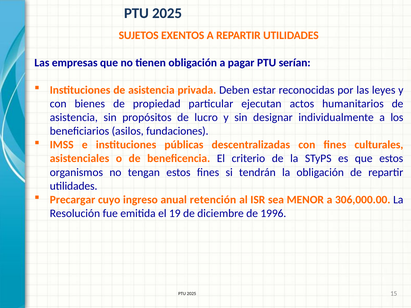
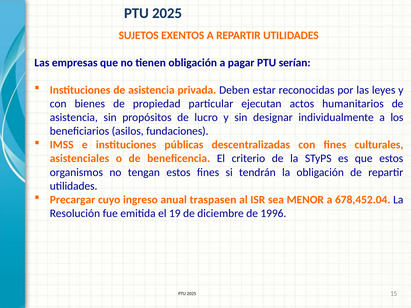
retención: retención -> traspasen
306,000.00: 306,000.00 -> 678,452.04
